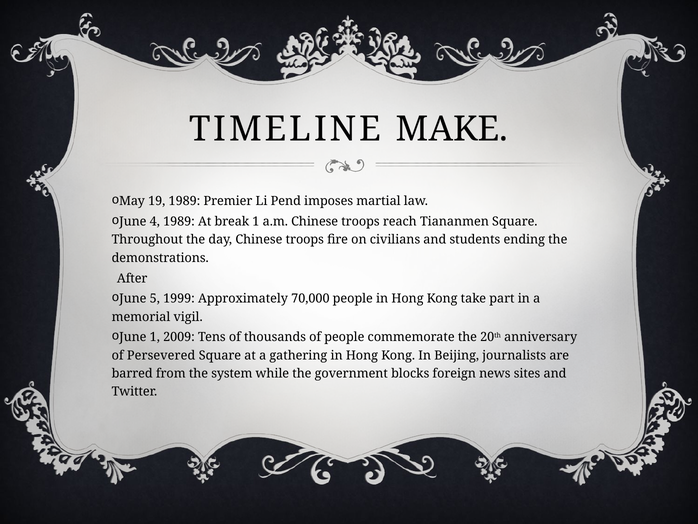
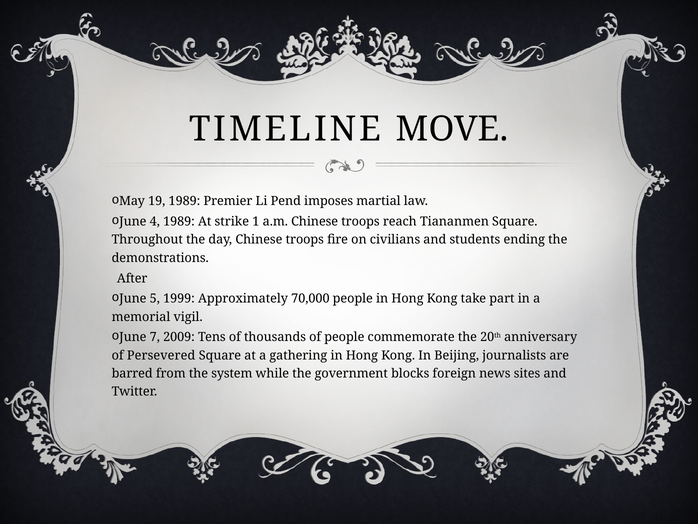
MAKE: MAKE -> MOVE
break: break -> strike
June 1: 1 -> 7
